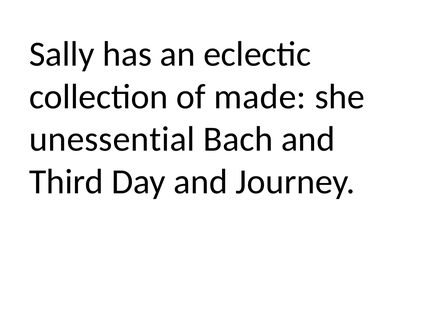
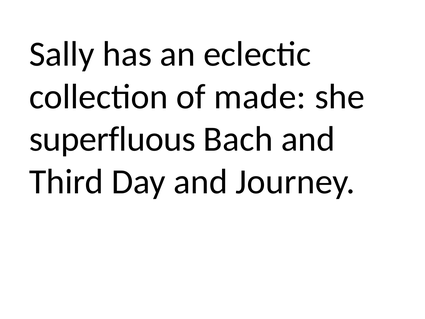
unessential: unessential -> superfluous
